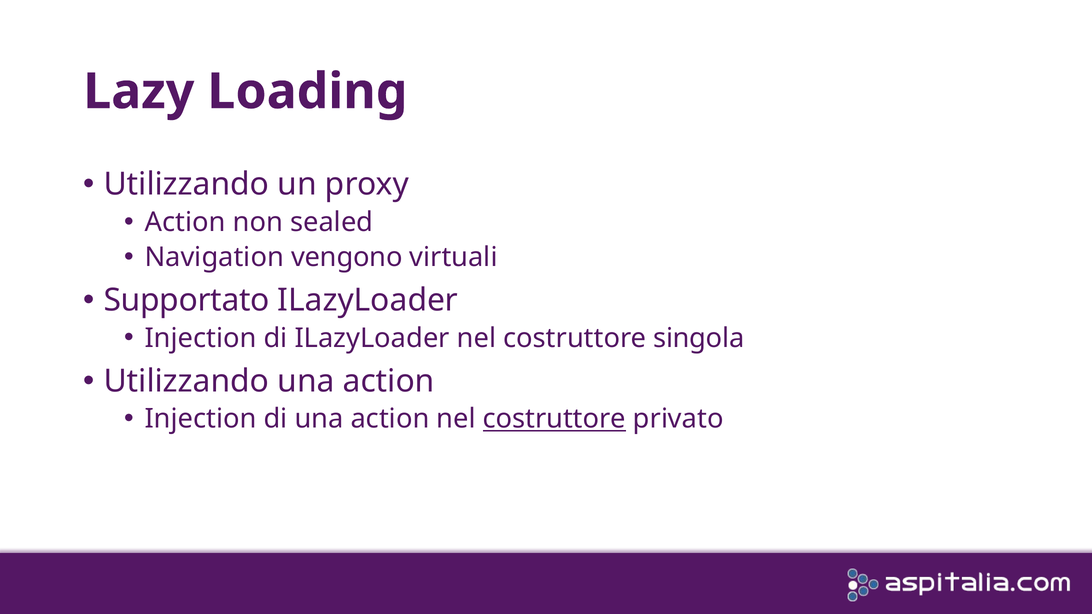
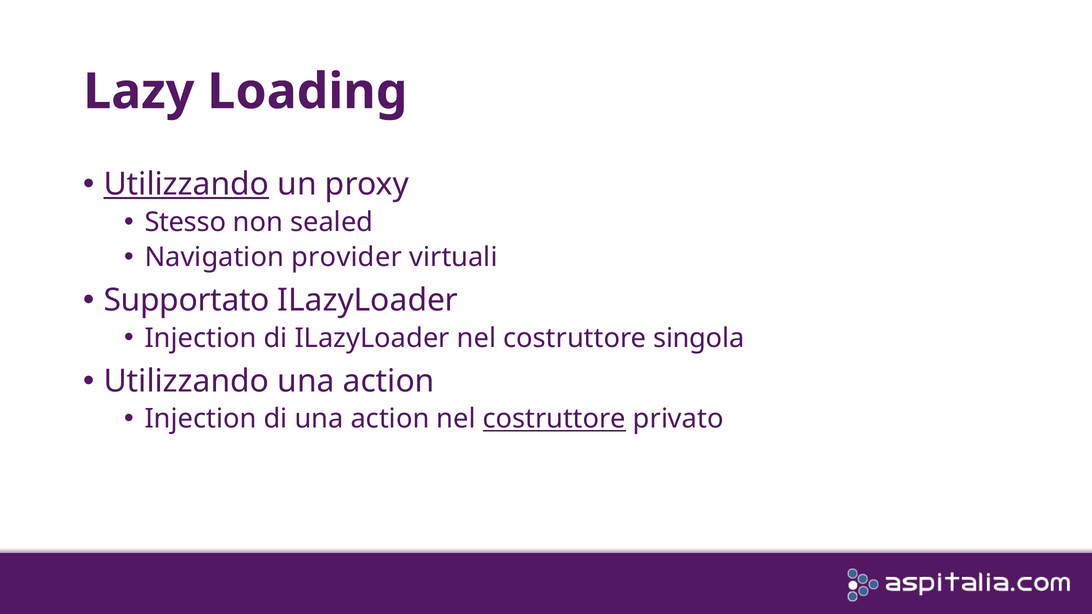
Utilizzando at (186, 185) underline: none -> present
Action at (185, 222): Action -> Stesso
vengono: vengono -> provider
